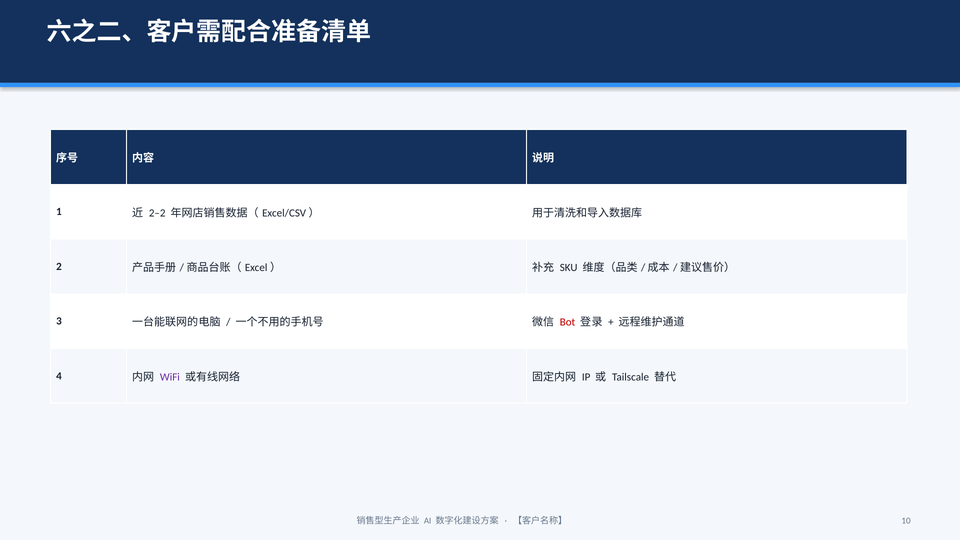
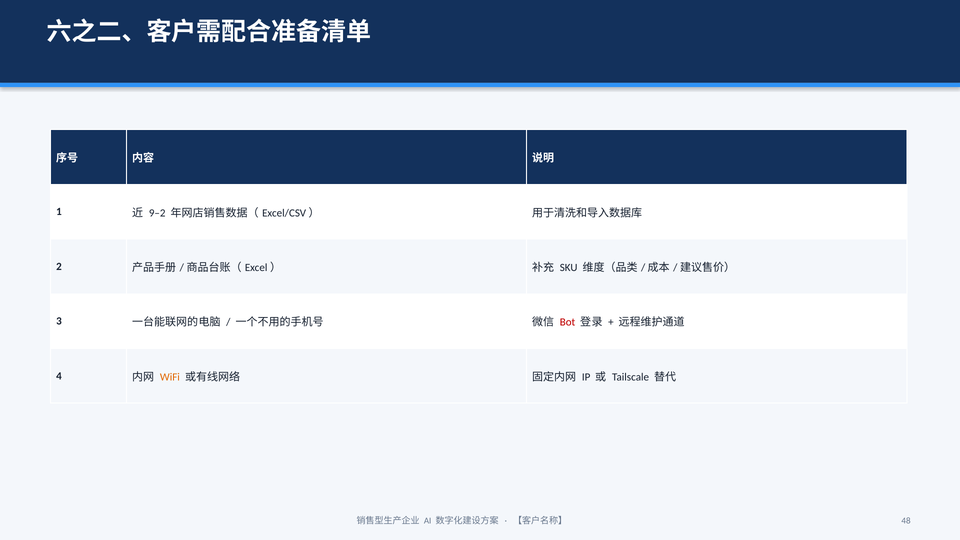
2–2: 2–2 -> 9–2
WiFi colour: purple -> orange
10: 10 -> 48
